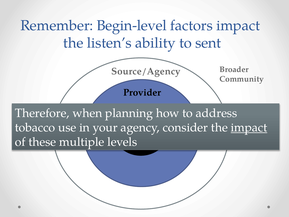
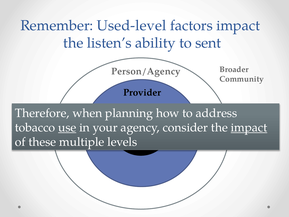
Begin-level: Begin-level -> Used-level
Source/Agency: Source/Agency -> Person/Agency
use underline: none -> present
